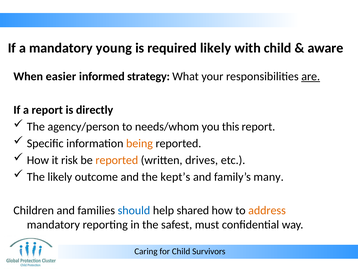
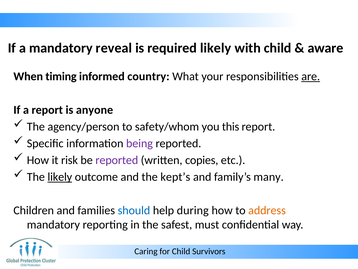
young: young -> reveal
easier: easier -> timing
strategy: strategy -> country
directly: directly -> anyone
needs/whom: needs/whom -> safety/whom
being colour: orange -> purple
reported at (117, 160) colour: orange -> purple
drives: drives -> copies
likely at (60, 177) underline: none -> present
shared: shared -> during
